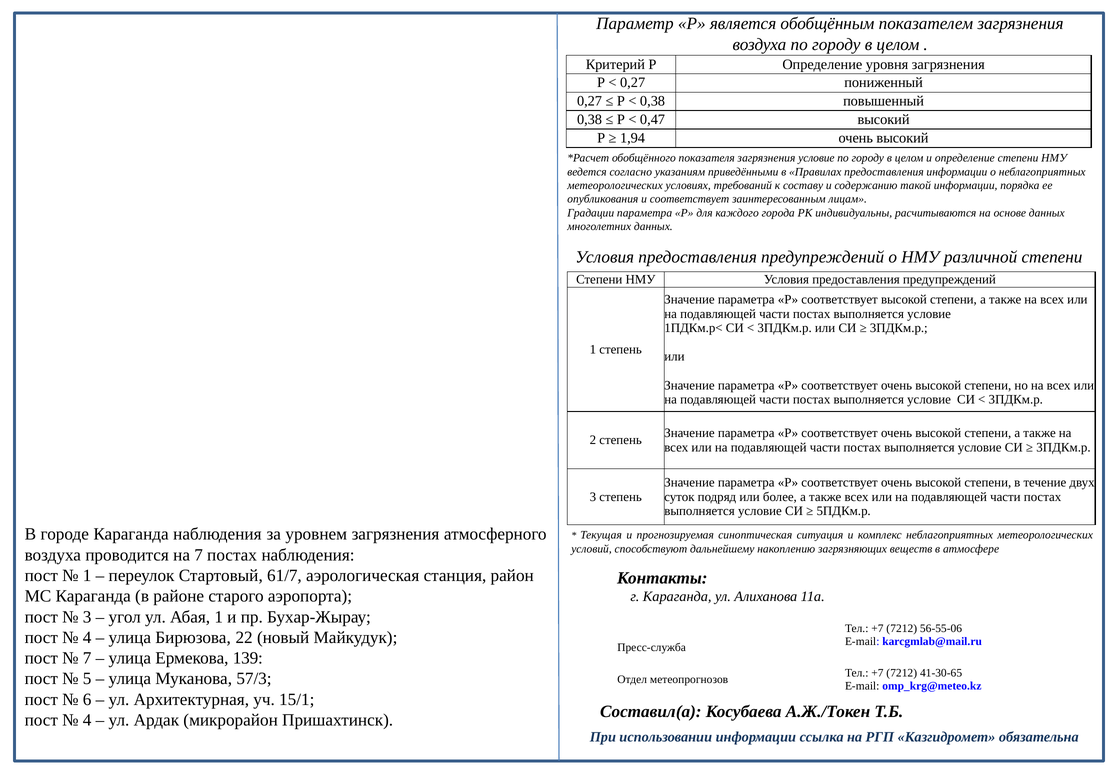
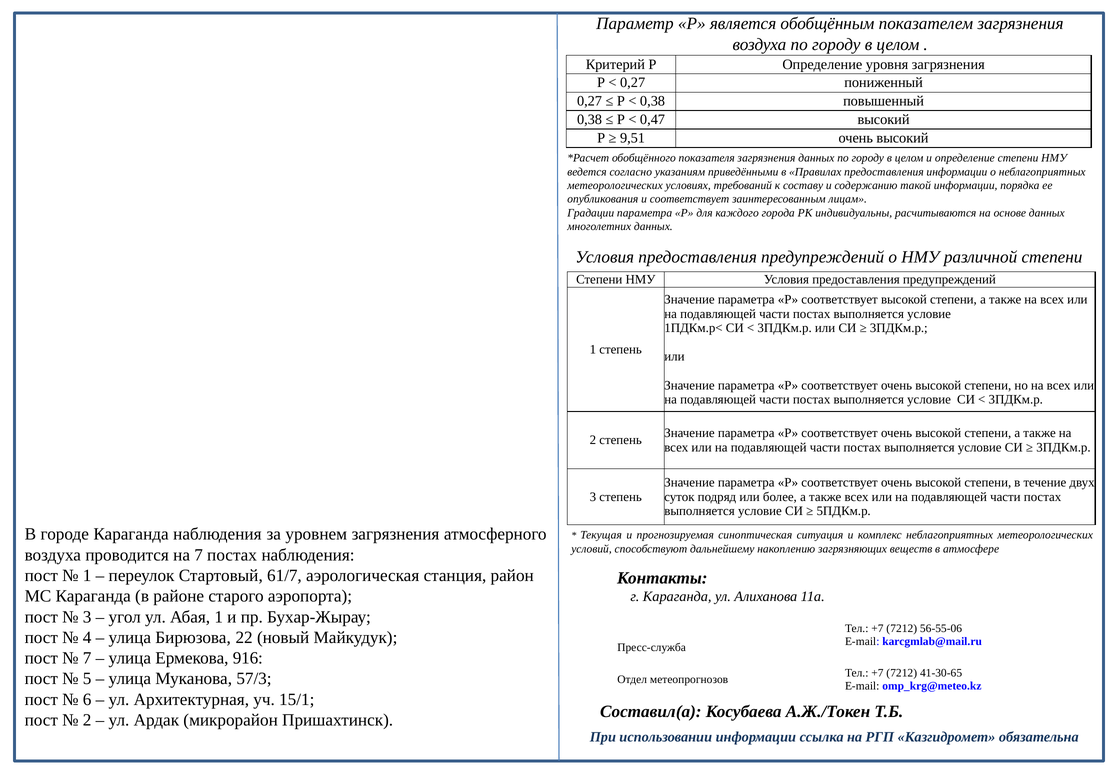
1,94: 1,94 -> 9,51
загрязнения условие: условие -> данных
139: 139 -> 916
4 at (87, 720): 4 -> 2
